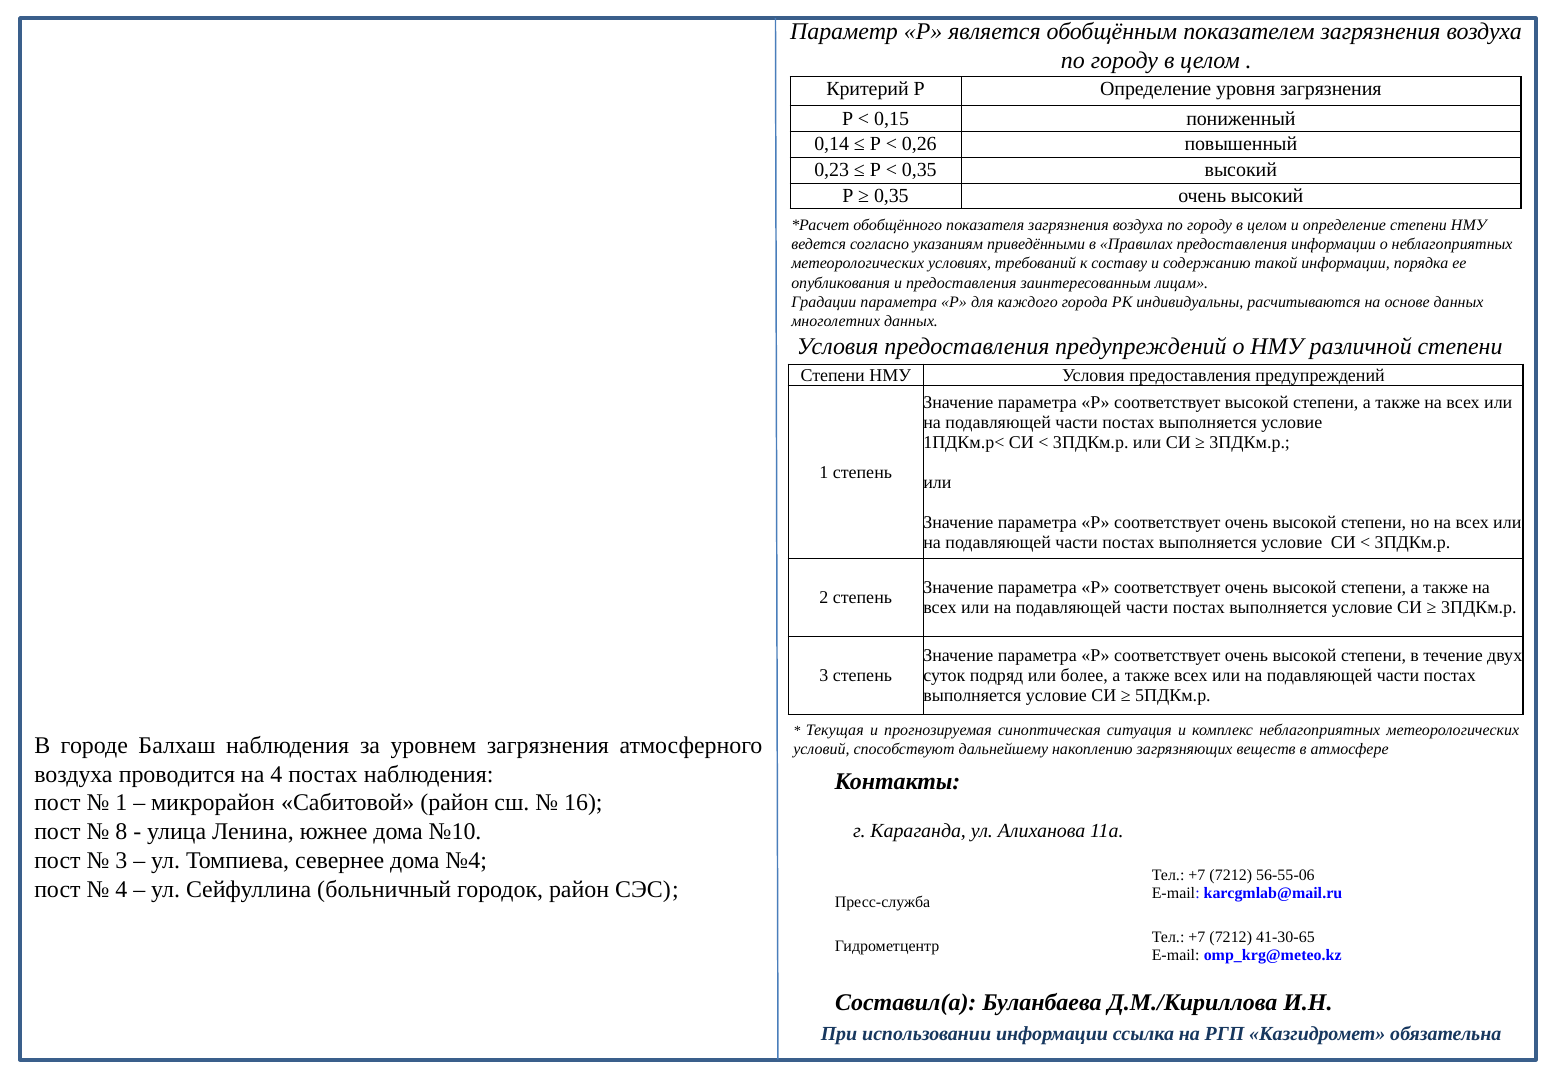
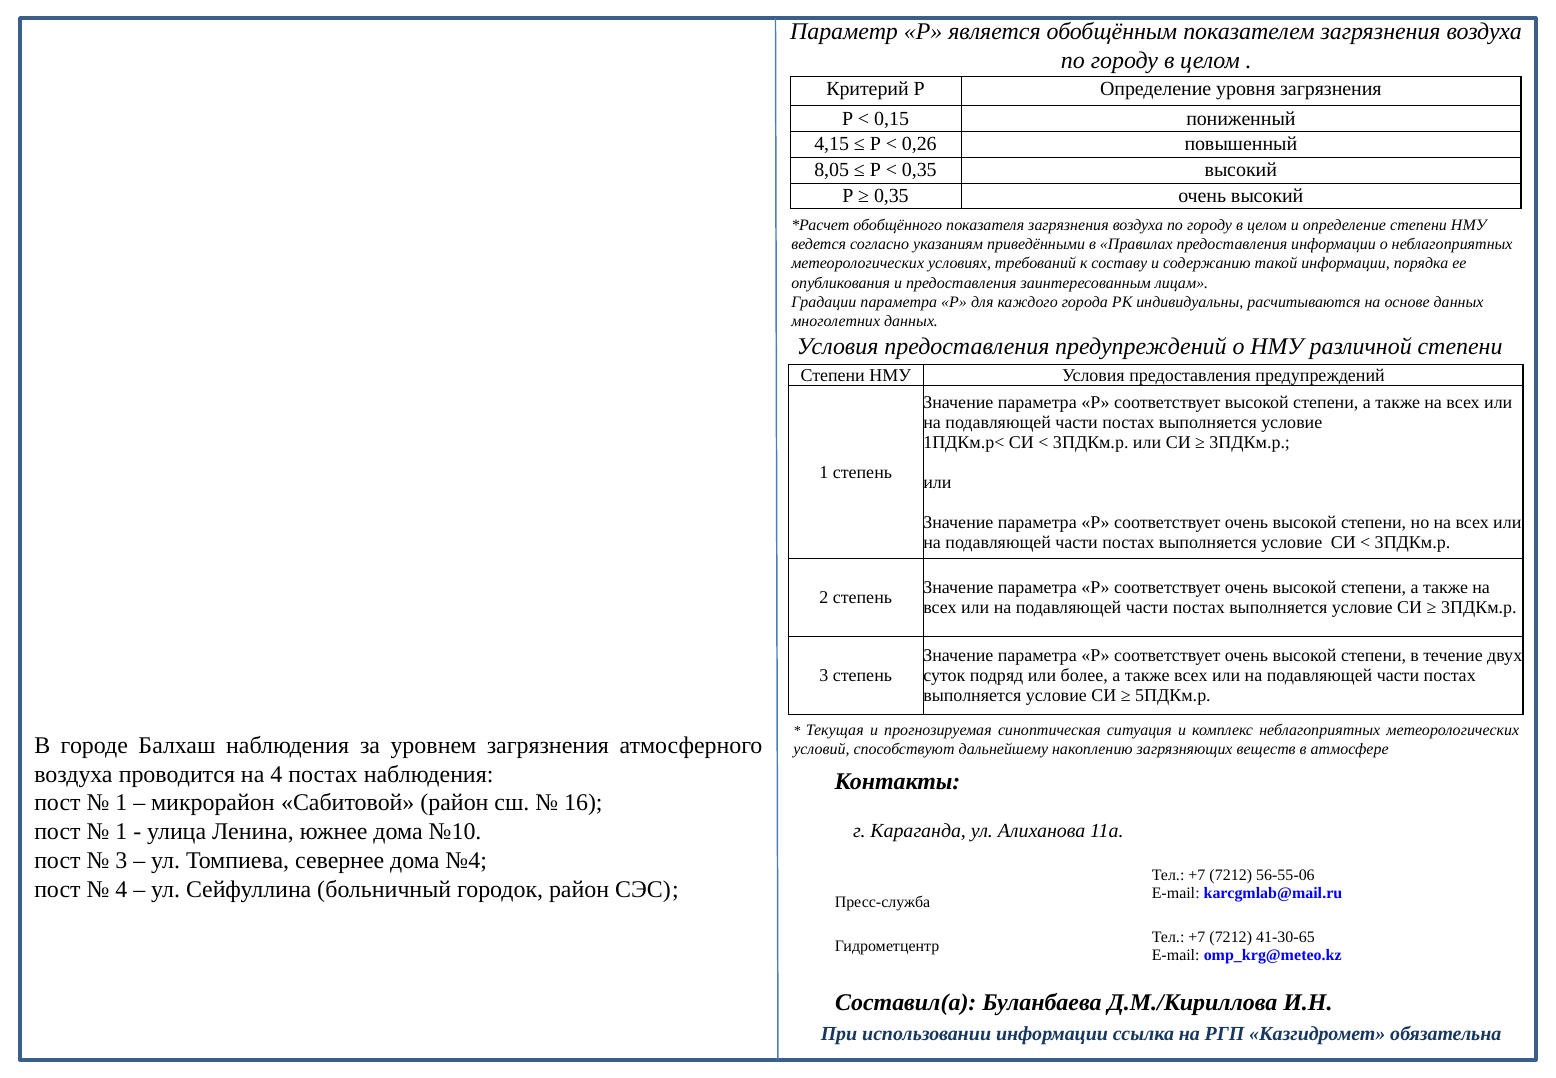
0,14: 0,14 -> 4,15
0,23: 0,23 -> 8,05
8 at (121, 831): 8 -> 1
